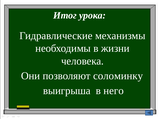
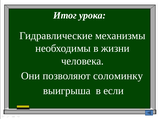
него: него -> если
